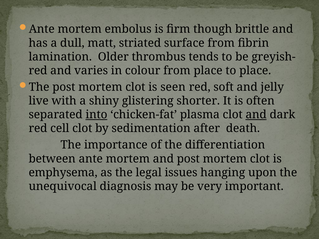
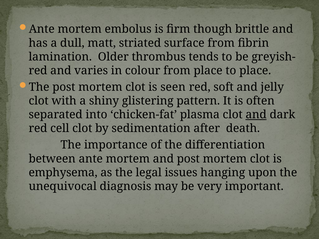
live at (39, 101): live -> clot
shorter: shorter -> pattern
into underline: present -> none
